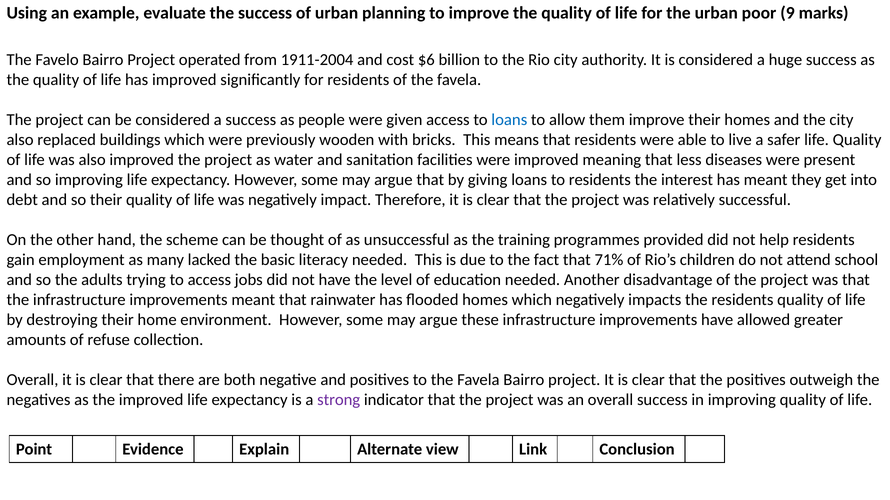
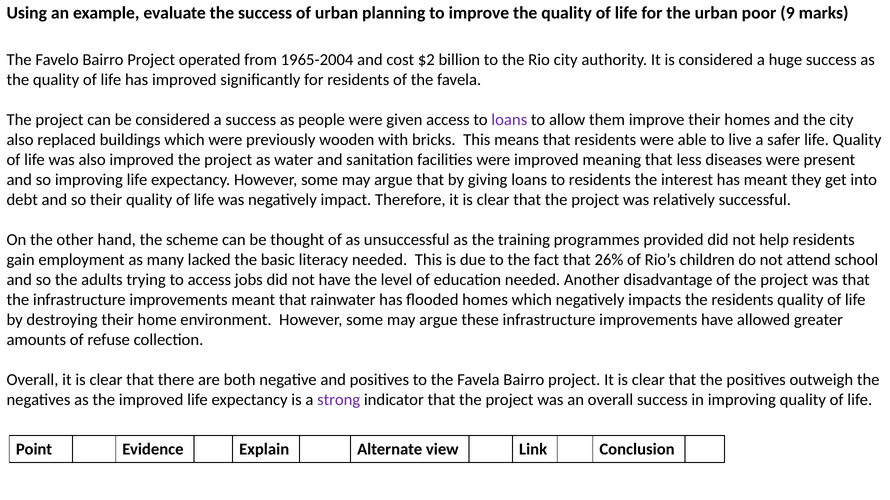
1911-2004: 1911-2004 -> 1965-2004
$6: $6 -> $2
loans at (509, 120) colour: blue -> purple
71%: 71% -> 26%
